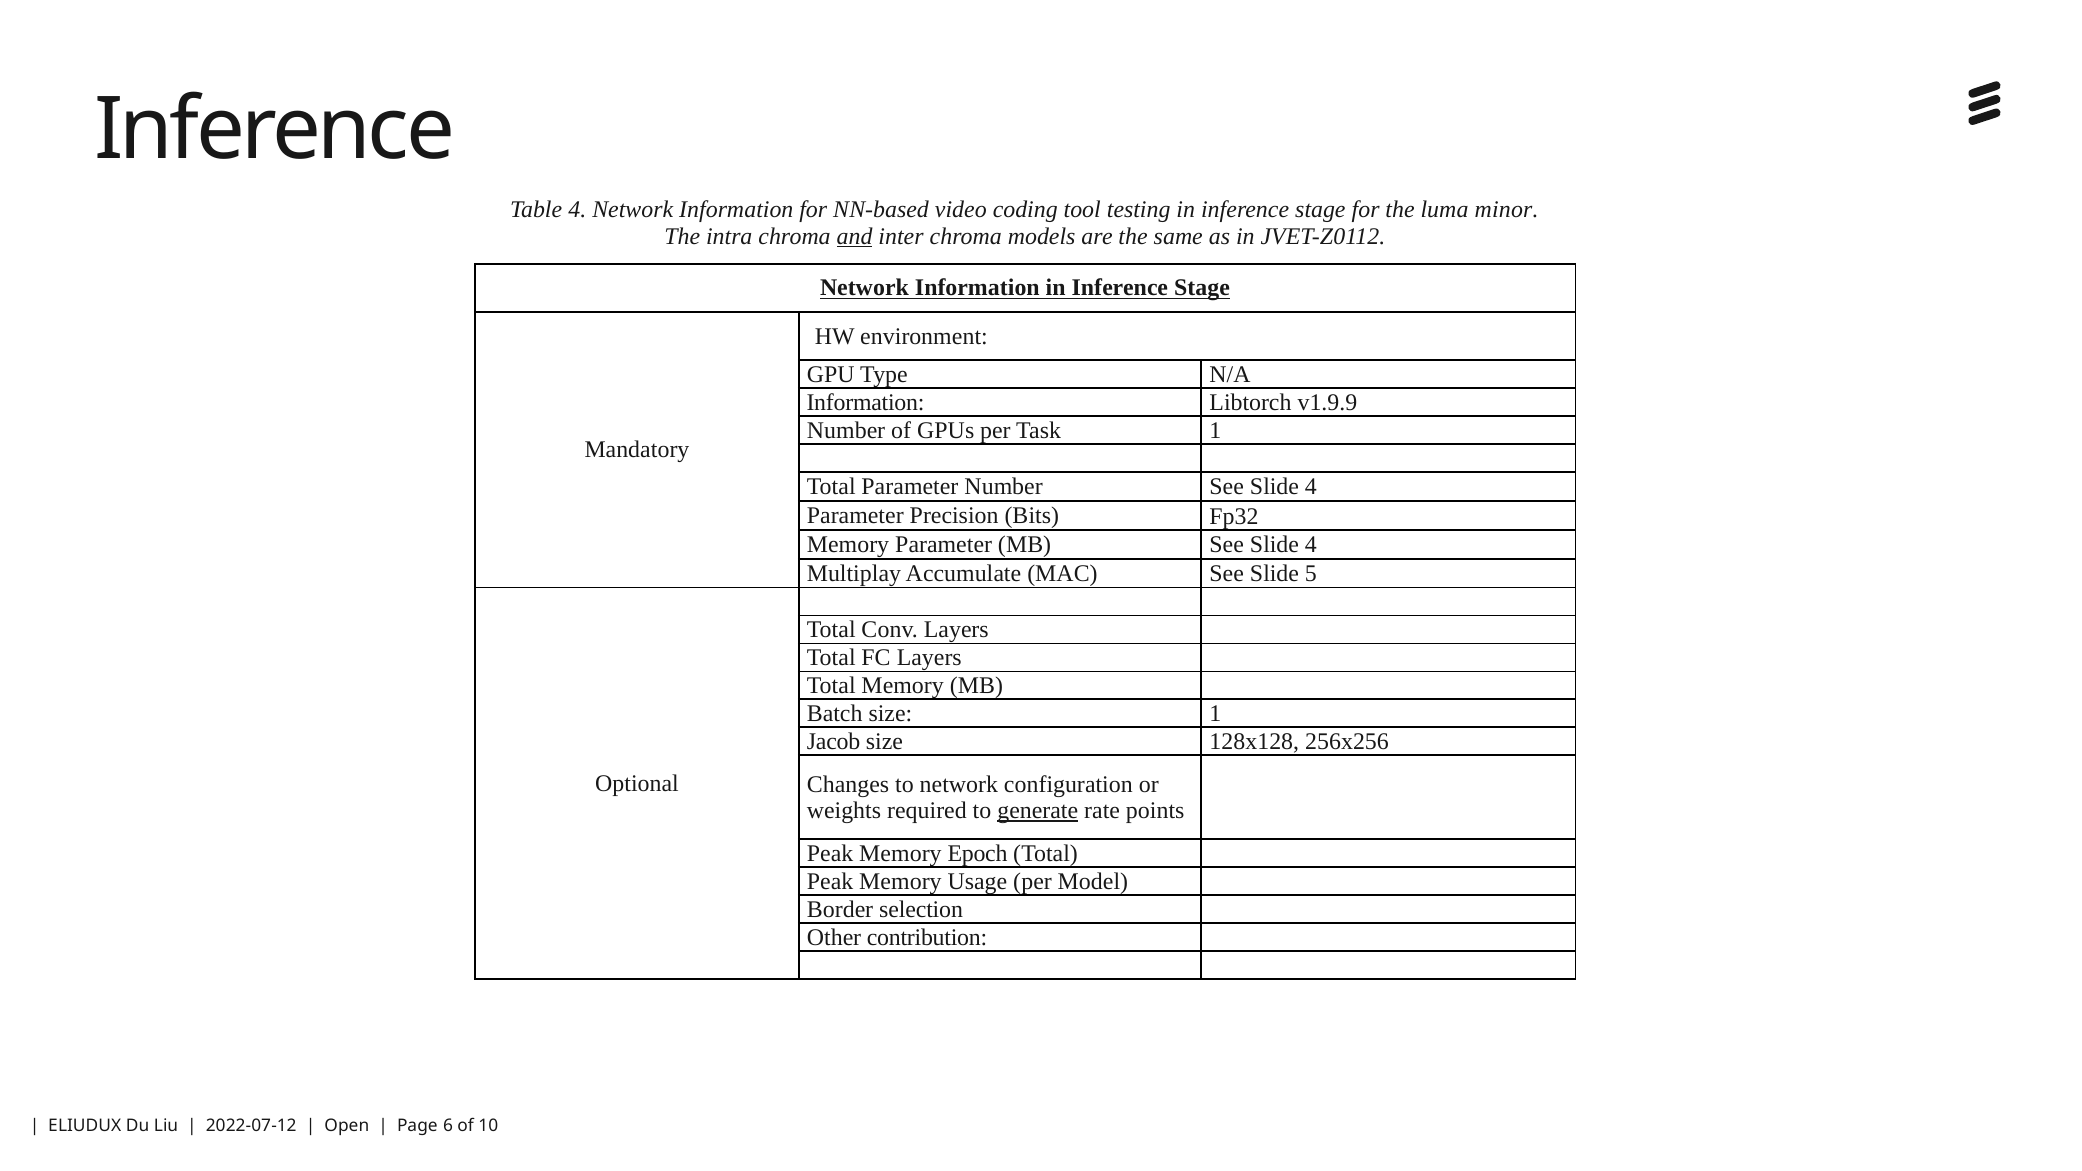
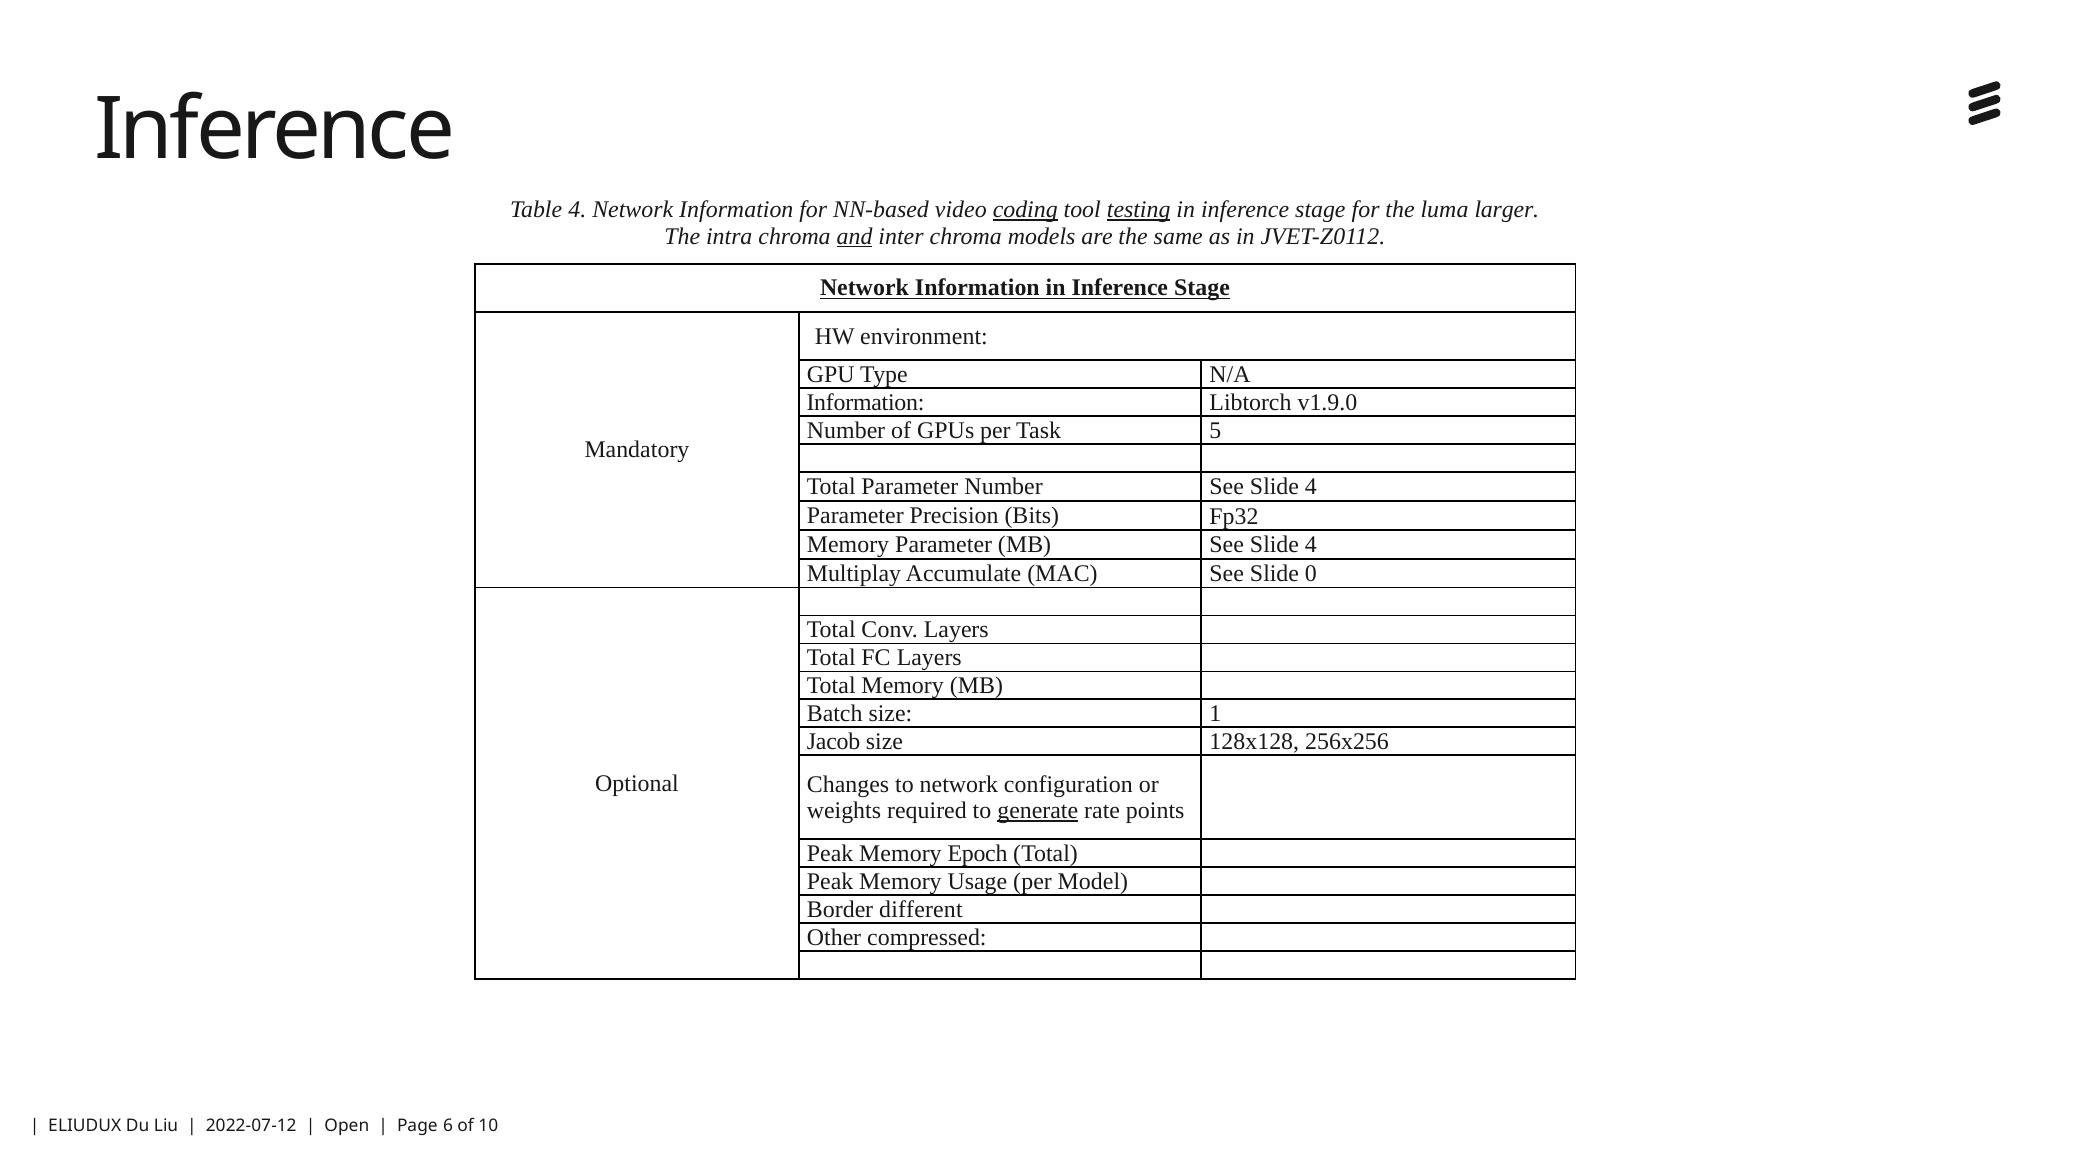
coding underline: none -> present
testing underline: none -> present
minor: minor -> larger
v1.9.9: v1.9.9 -> v1.9.0
Task 1: 1 -> 5
5: 5 -> 0
selection: selection -> different
contribution: contribution -> compressed
